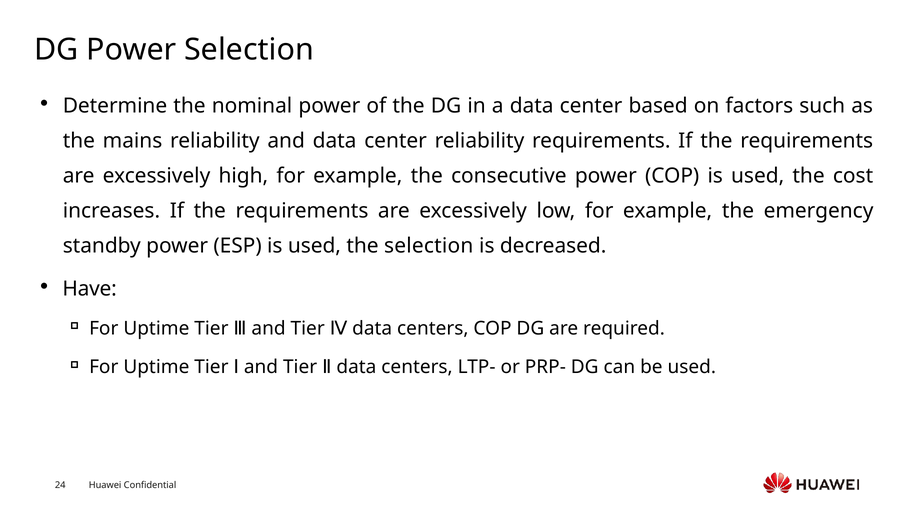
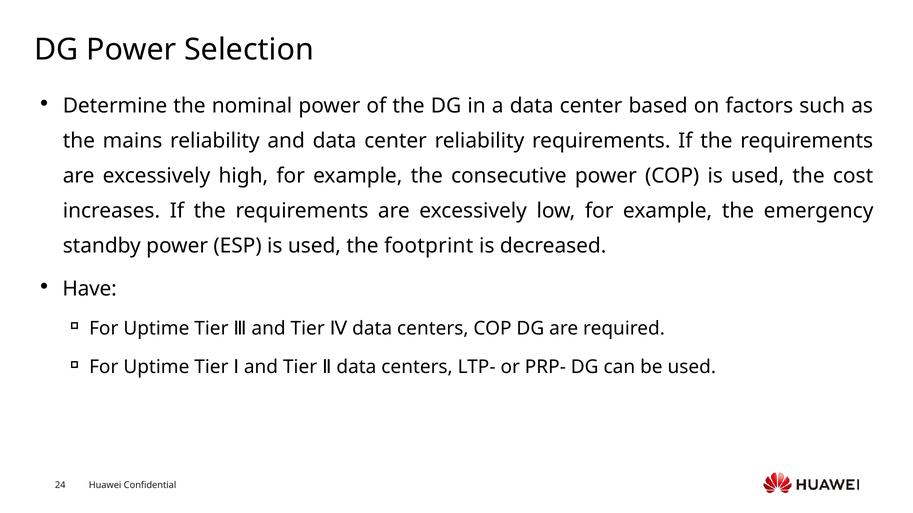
the selection: selection -> footprint
